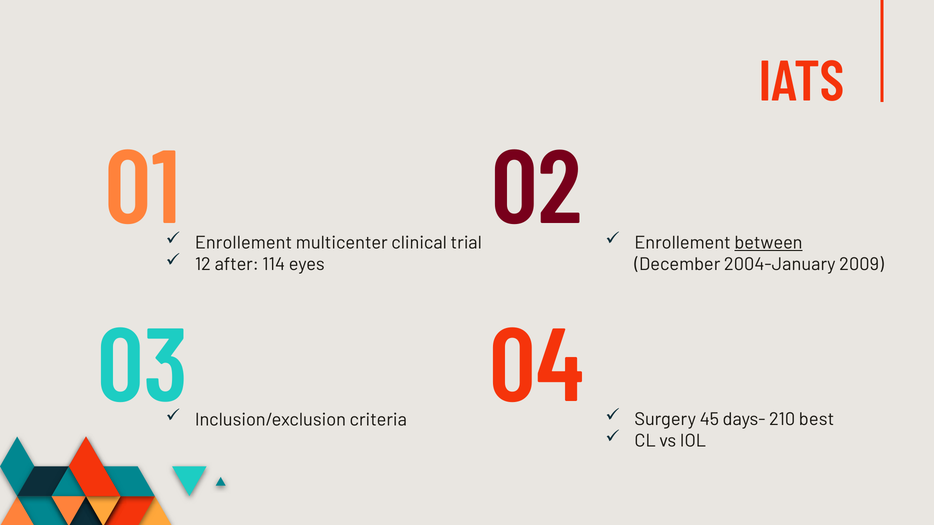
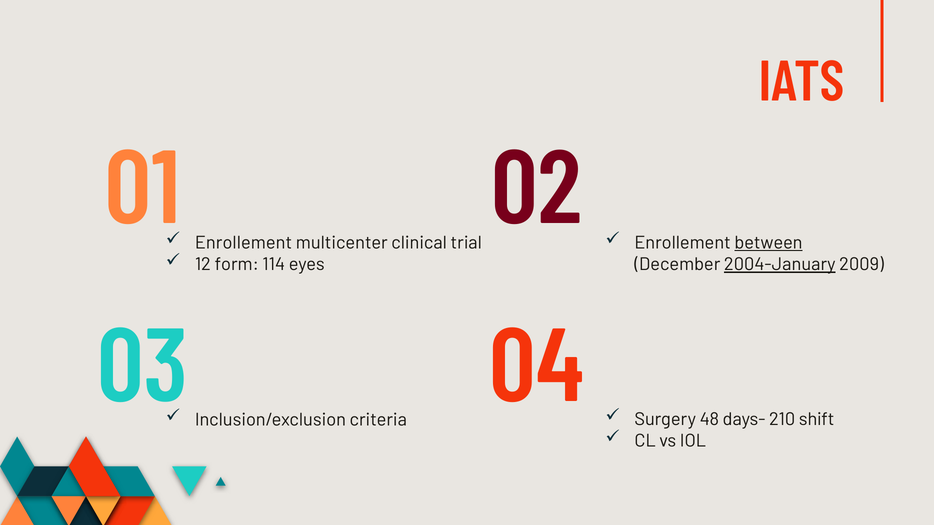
after: after -> form
2004-January underline: none -> present
45: 45 -> 48
best: best -> shift
